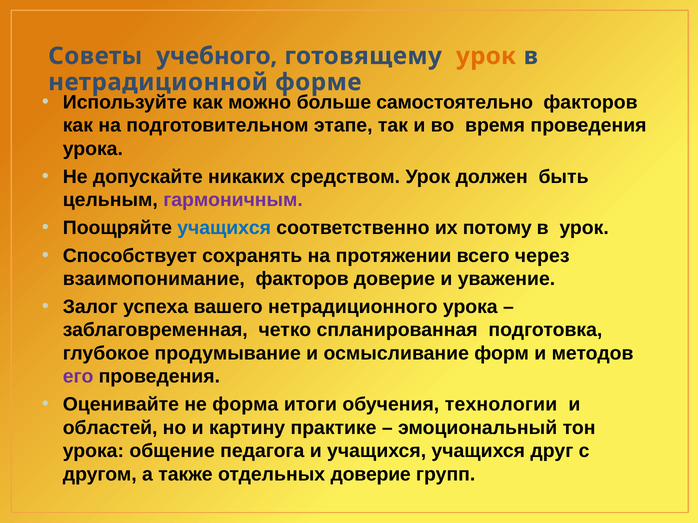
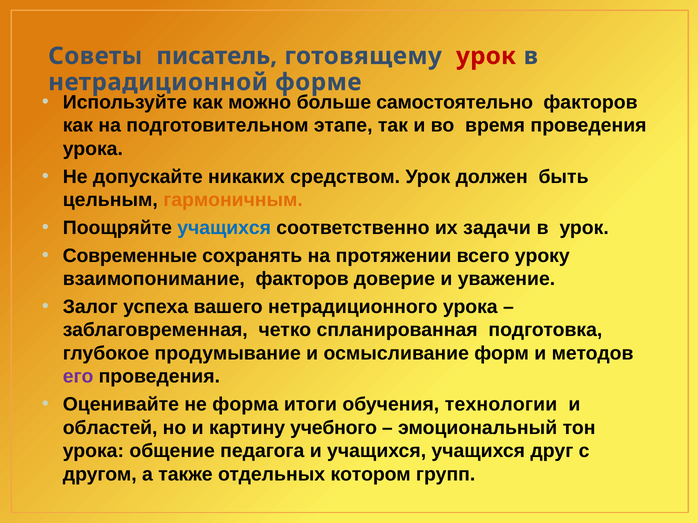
учебного: учебного -> писатель
урок at (486, 56) colour: orange -> red
гармоничным colour: purple -> orange
потому: потому -> задачи
Способствует: Способствует -> Современные
через: через -> уроку
практике: практике -> учебного
отдельных доверие: доверие -> котором
